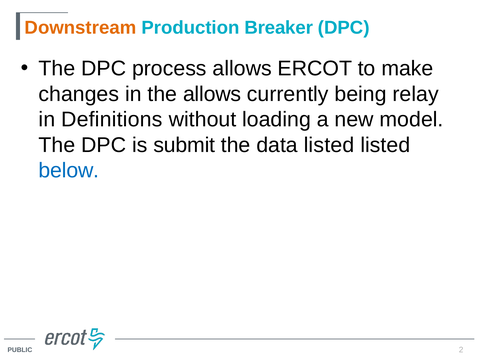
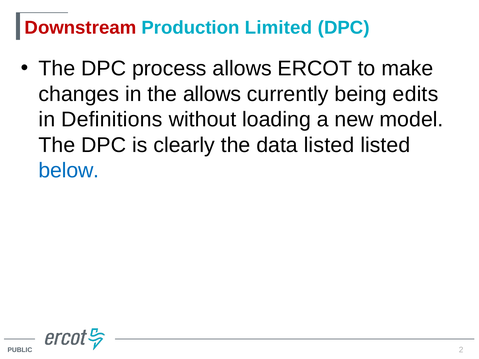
Downstream colour: orange -> red
Breaker: Breaker -> Limited
relay: relay -> edits
submit: submit -> clearly
